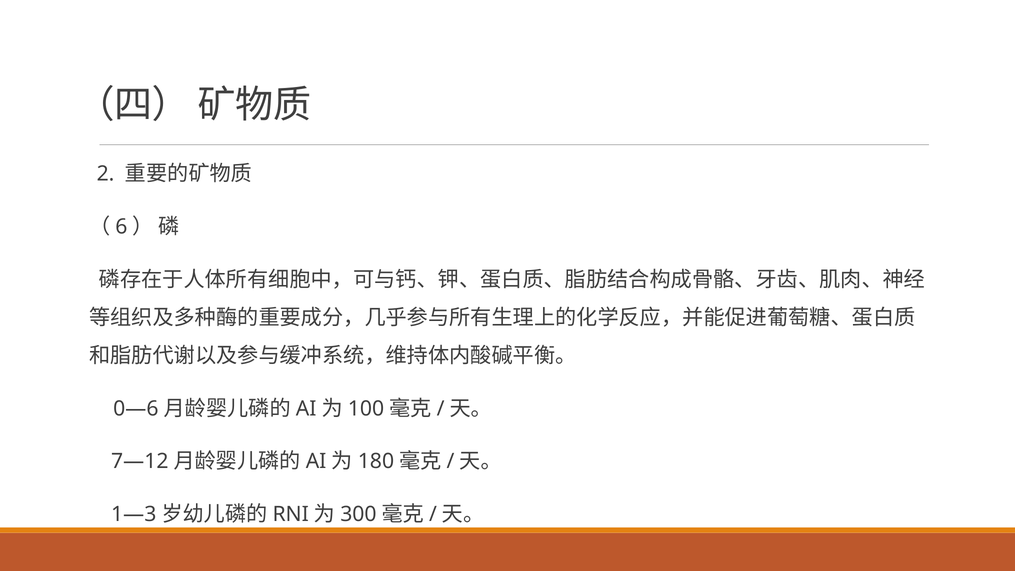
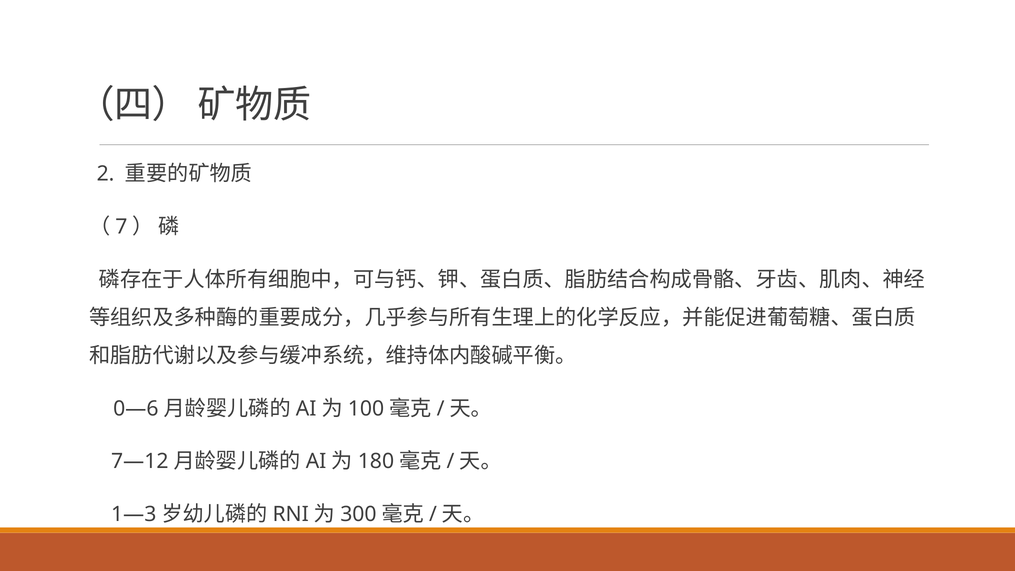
6: 6 -> 7
